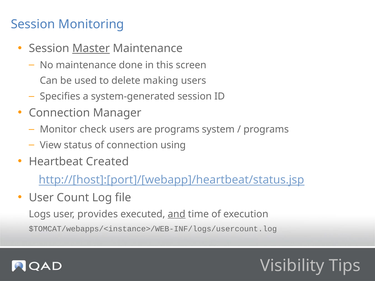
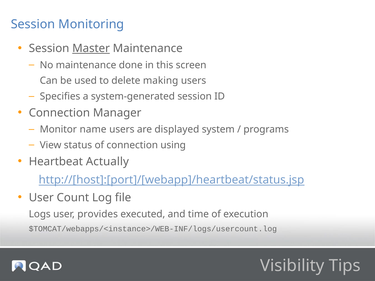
check: check -> name
are programs: programs -> displayed
Created: Created -> Actually
and underline: present -> none
